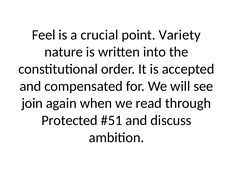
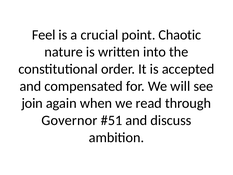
Variety: Variety -> Chaotic
Protected: Protected -> Governor
